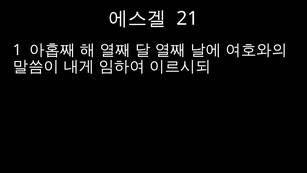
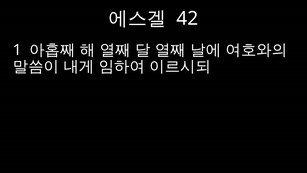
21: 21 -> 42
